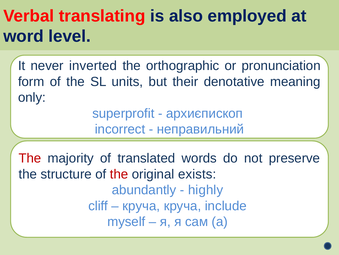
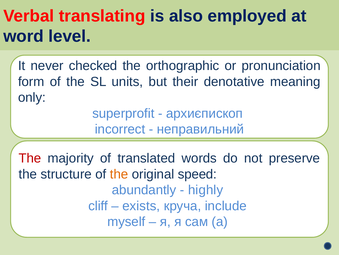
inverted: inverted -> checked
the at (119, 174) colour: red -> orange
exists: exists -> speed
круча at (141, 205): круча -> exists
